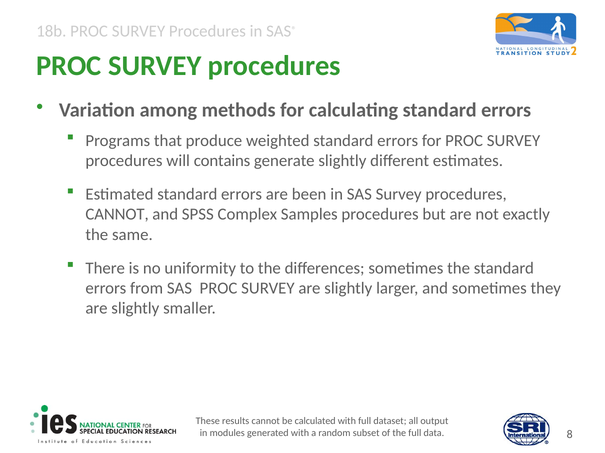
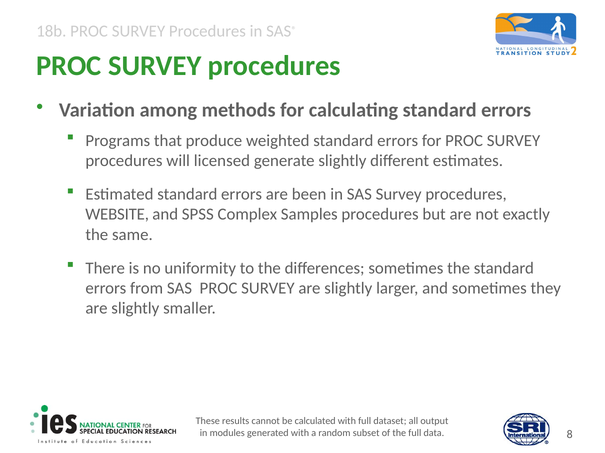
contains: contains -> licensed
CANNOT at (117, 215): CANNOT -> WEBSITE
